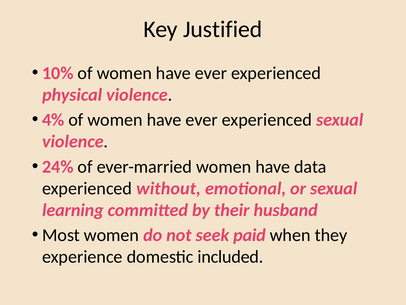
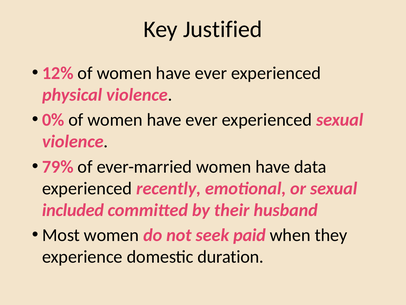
10%: 10% -> 12%
4%: 4% -> 0%
24%: 24% -> 79%
without: without -> recently
learning: learning -> included
included: included -> duration
